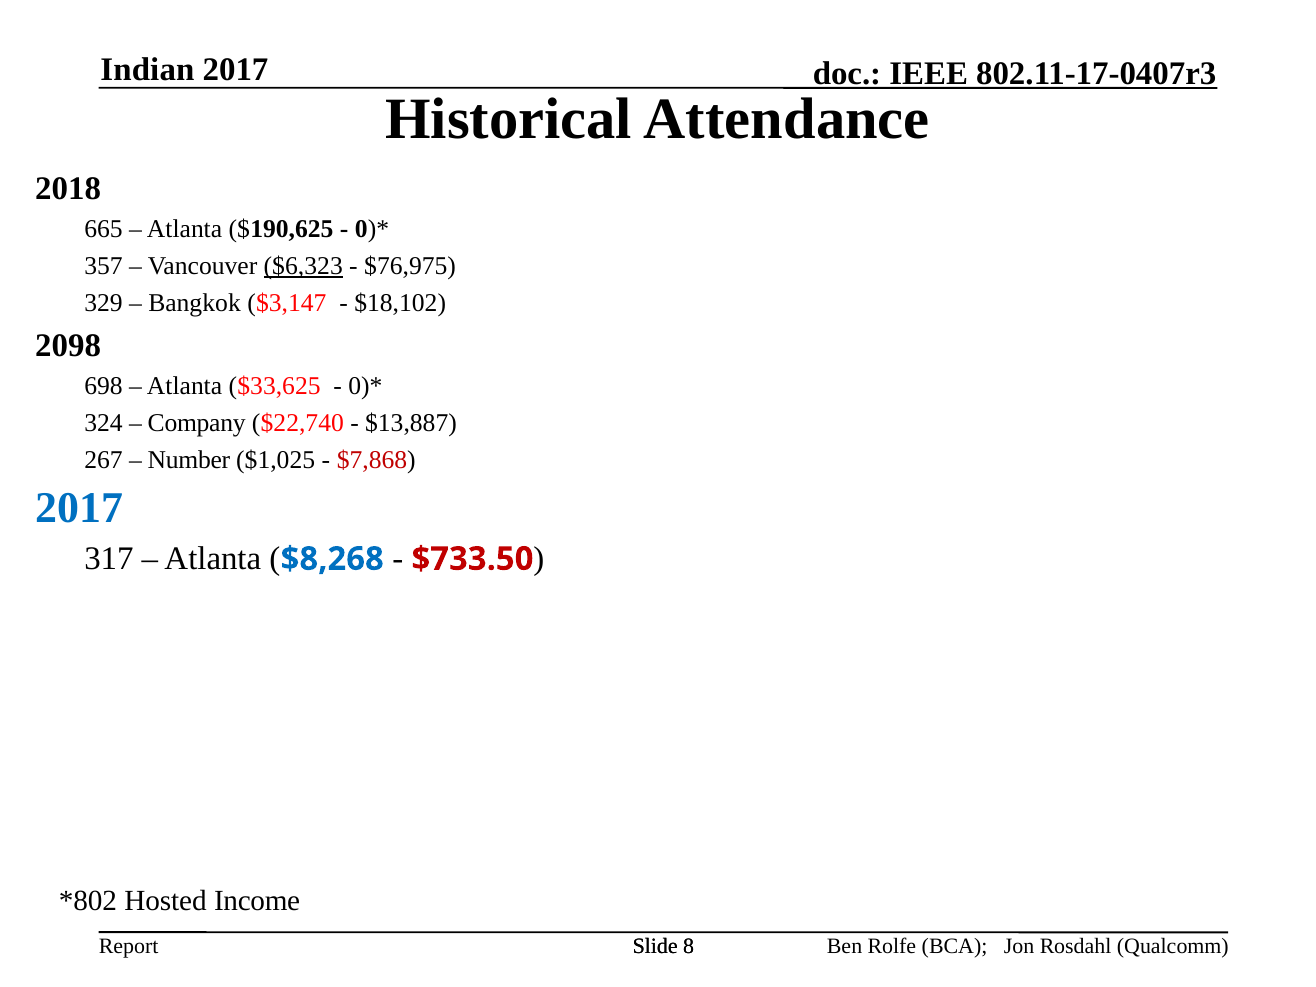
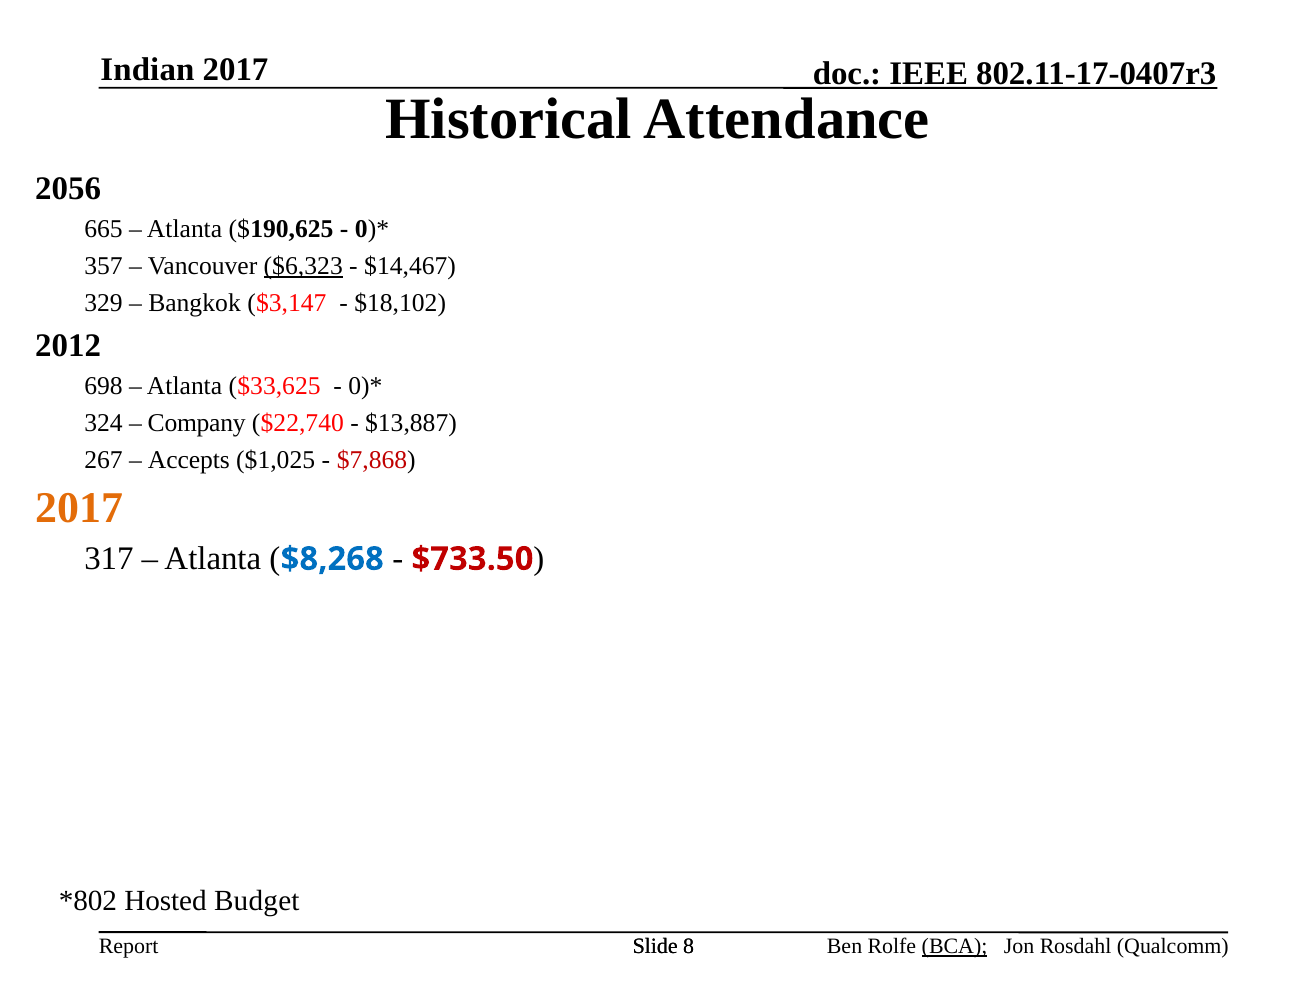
2018: 2018 -> 2056
$76,975: $76,975 -> $14,467
2098: 2098 -> 2012
Number: Number -> Accepts
2017 at (79, 508) colour: blue -> orange
Income: Income -> Budget
BCA underline: none -> present
